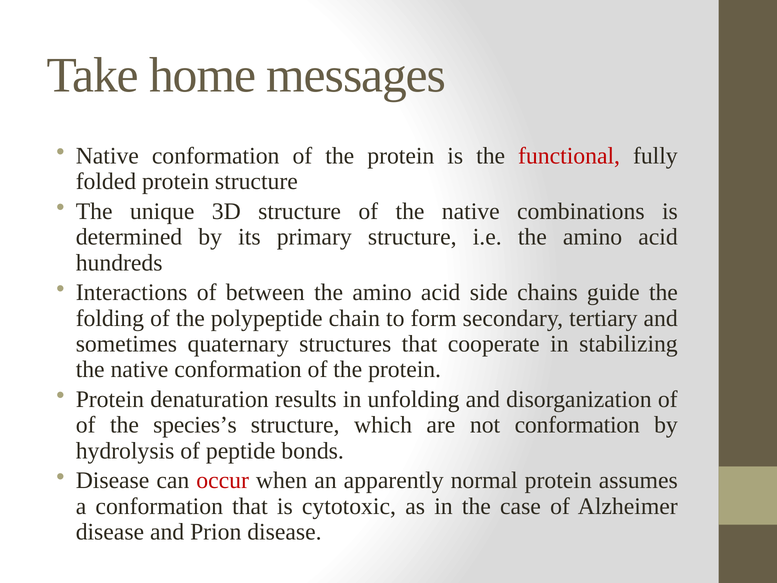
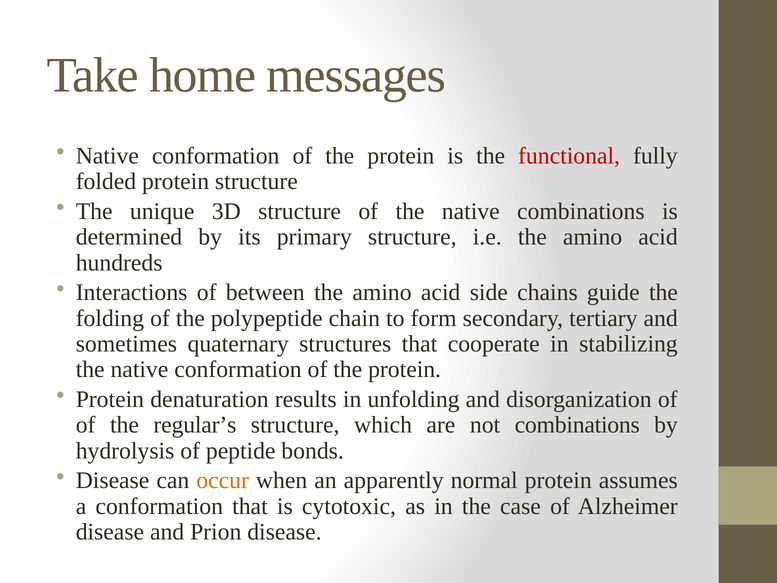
species’s: species’s -> regular’s
not conformation: conformation -> combinations
occur colour: red -> orange
